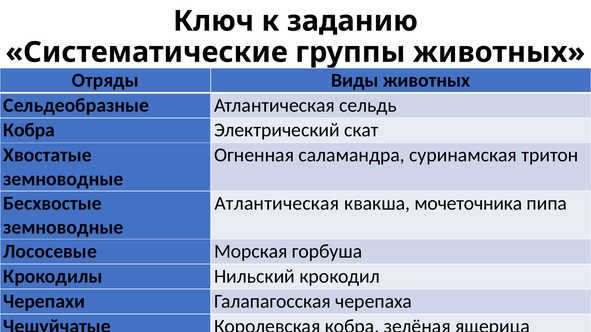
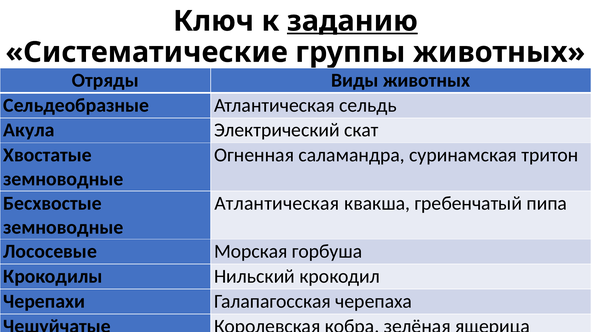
заданию underline: none -> present
Кобра at (29, 130): Кобра -> Акула
мочеточника: мочеточника -> гребенчатый
